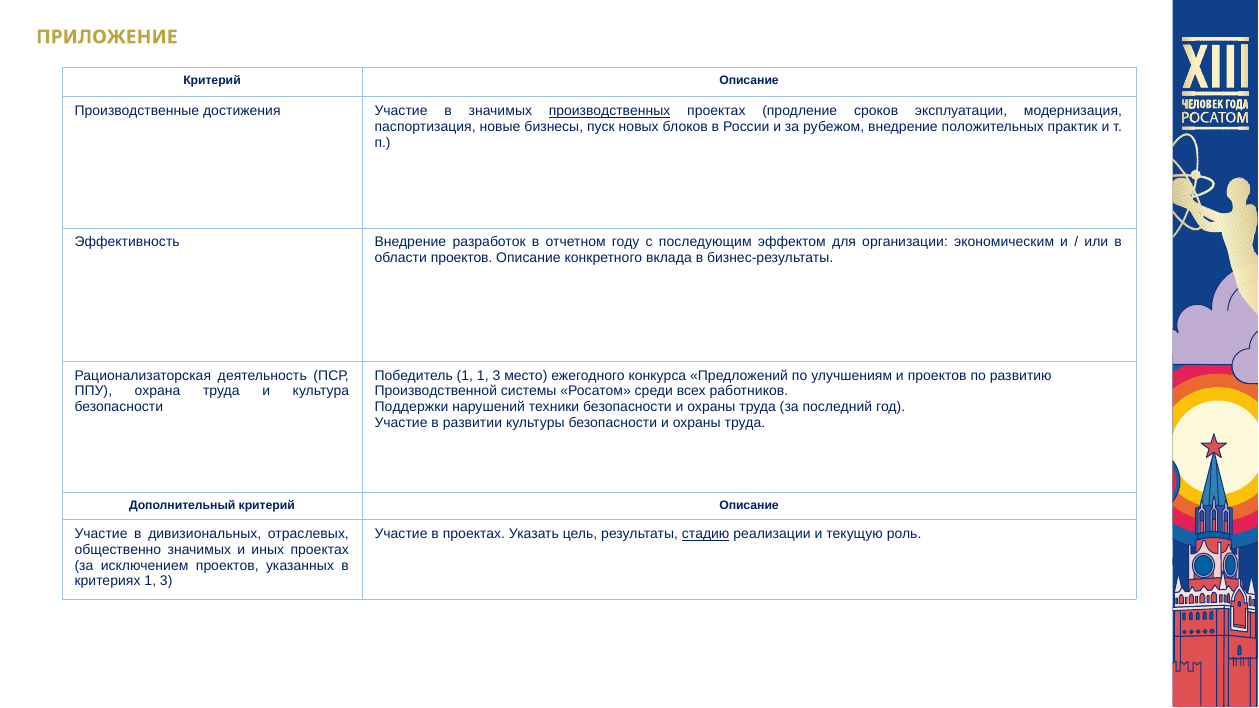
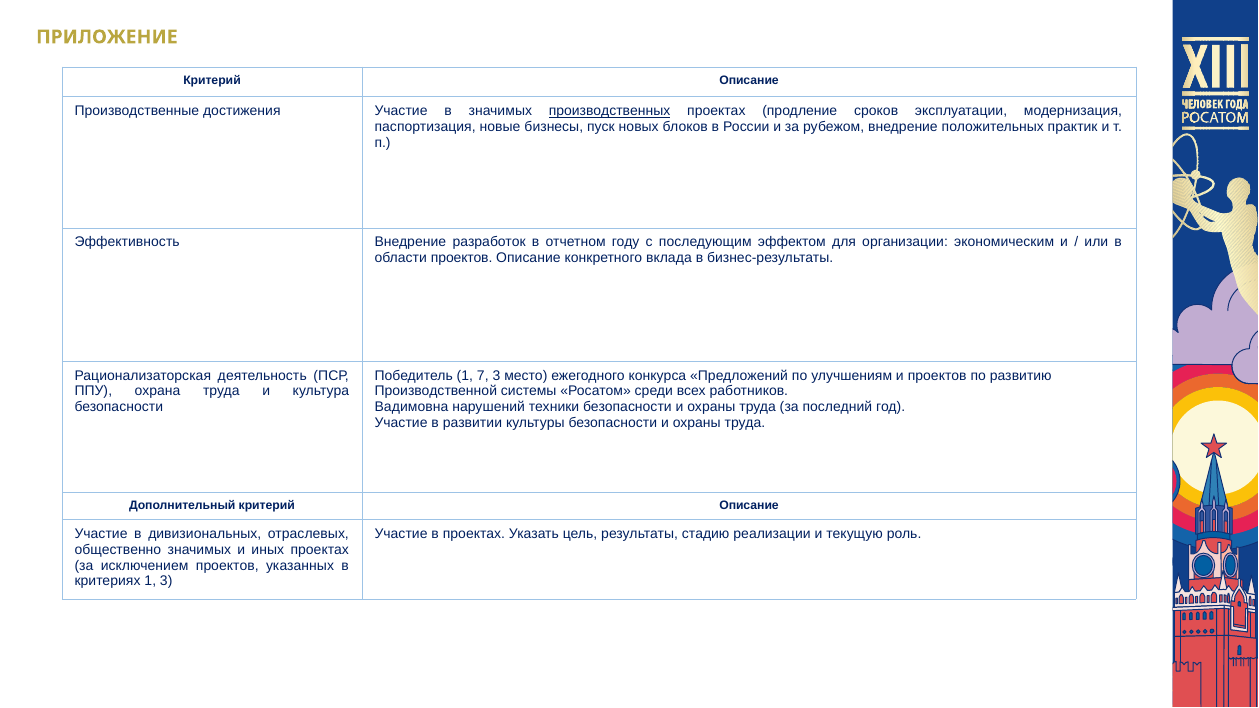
1 1: 1 -> 7
Поддержки: Поддержки -> Вадимовна
стадию underline: present -> none
